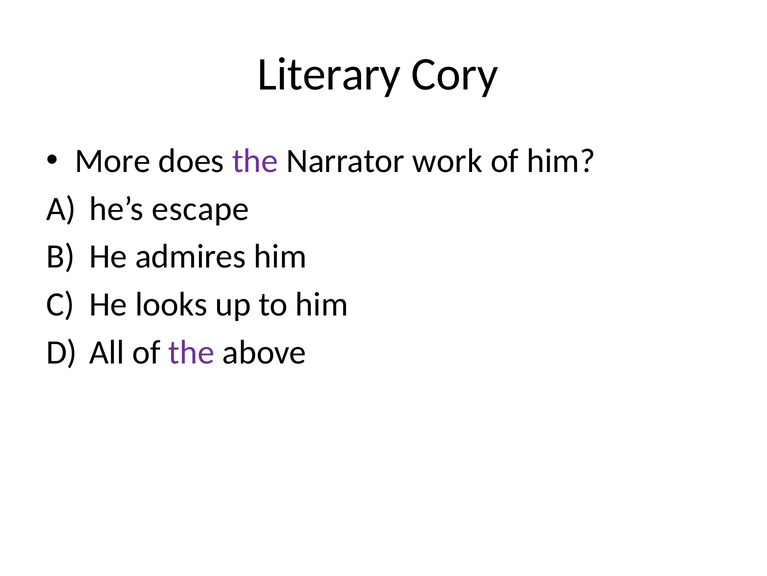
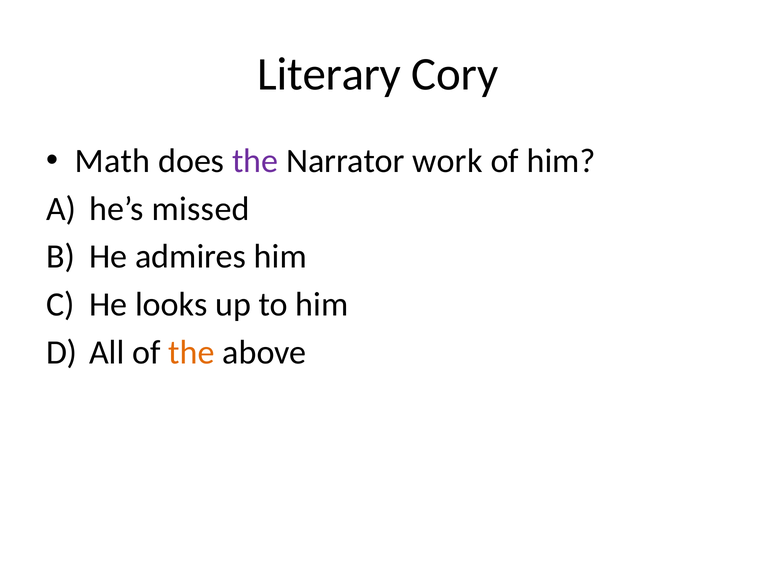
More: More -> Math
escape: escape -> missed
the at (191, 352) colour: purple -> orange
